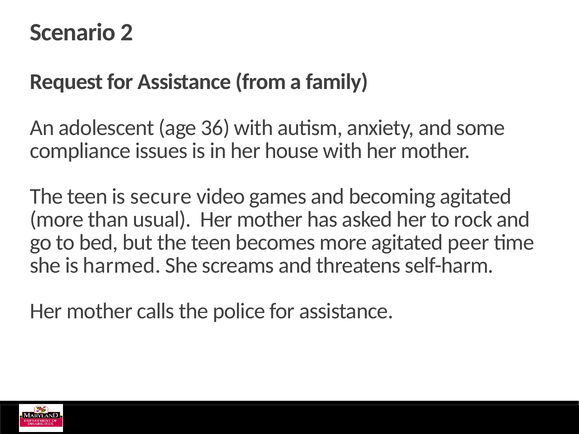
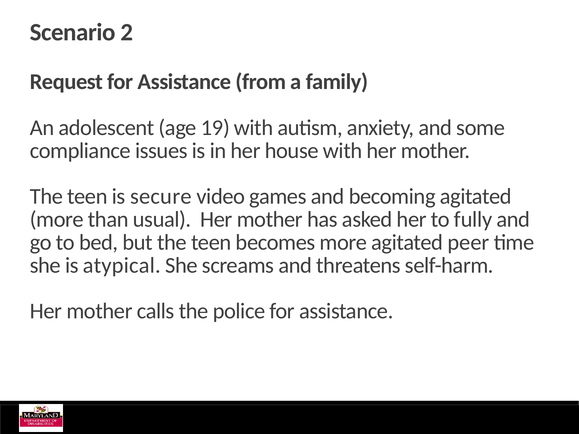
36: 36 -> 19
rock: rock -> fully
harmed: harmed -> atypical
